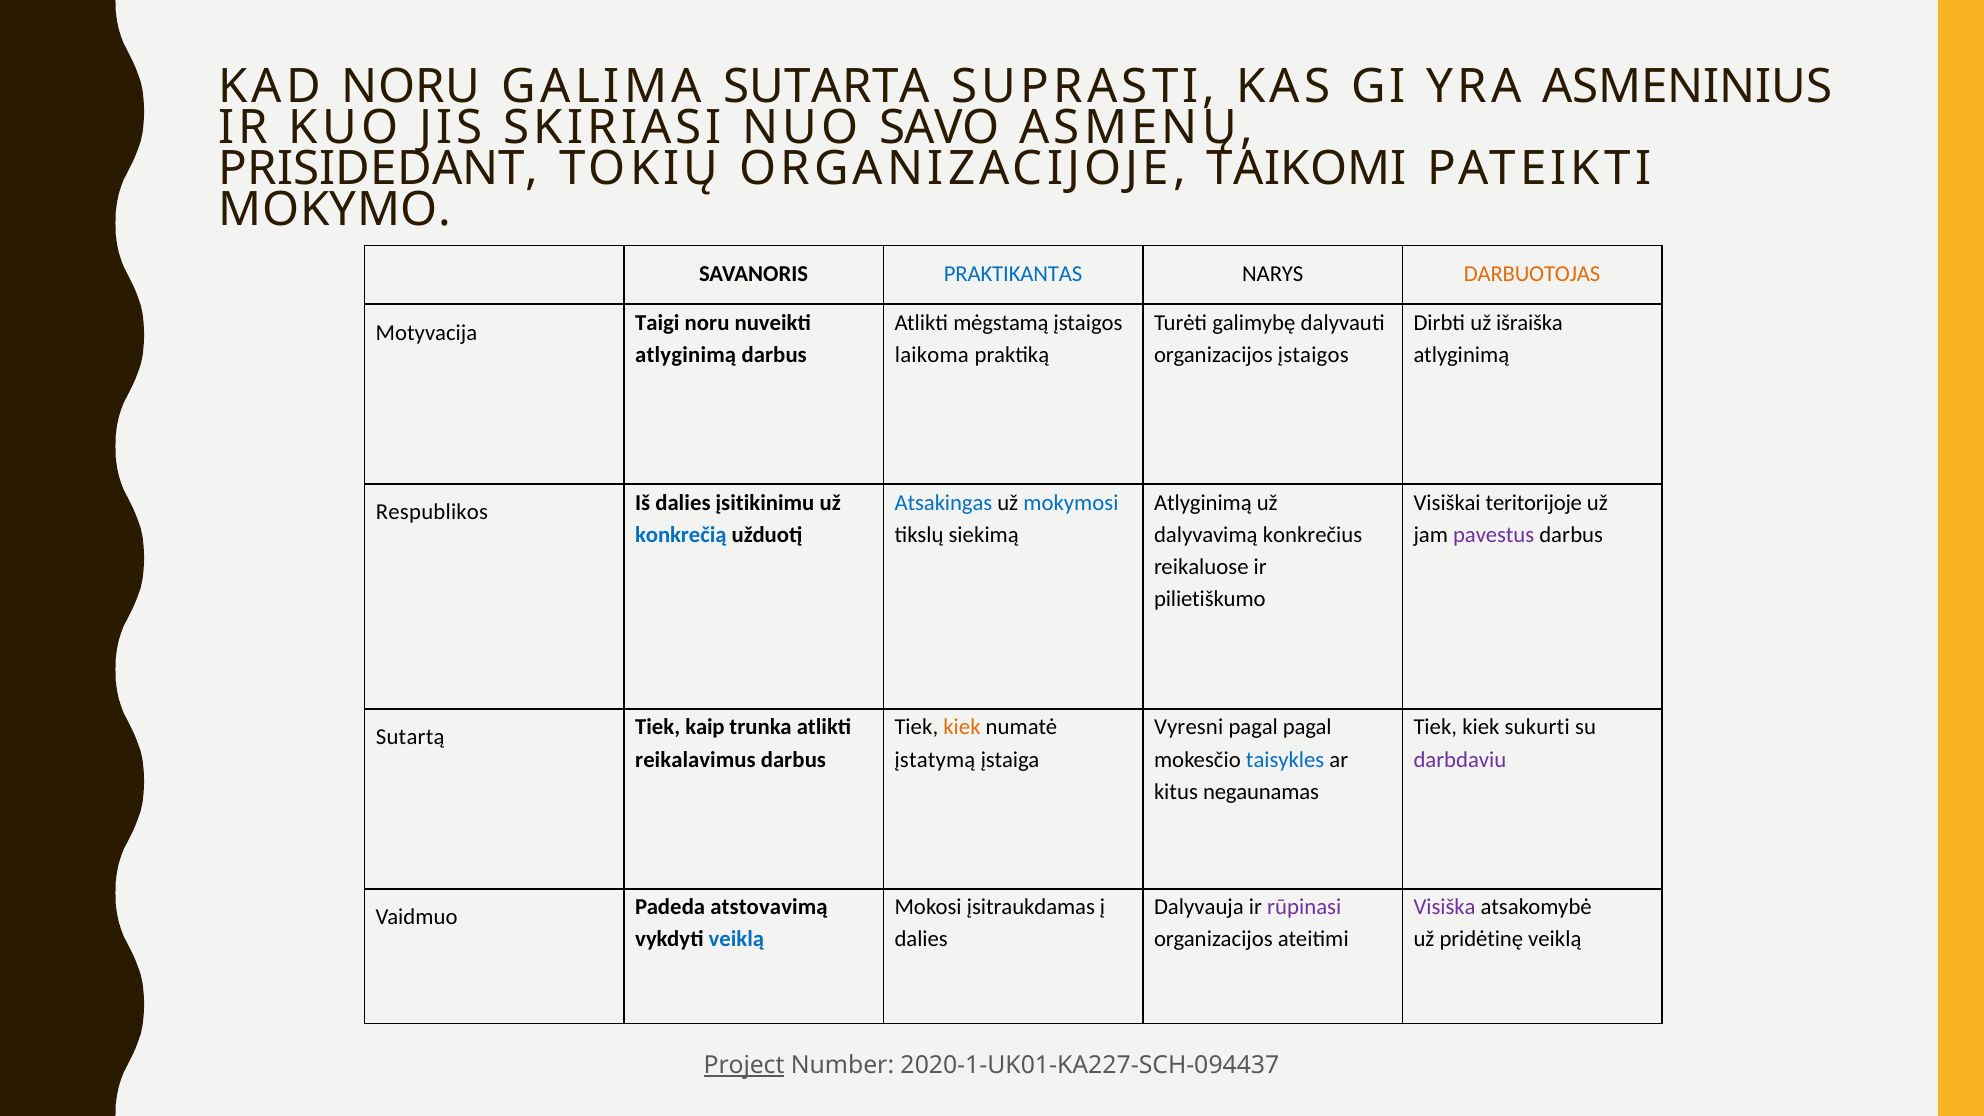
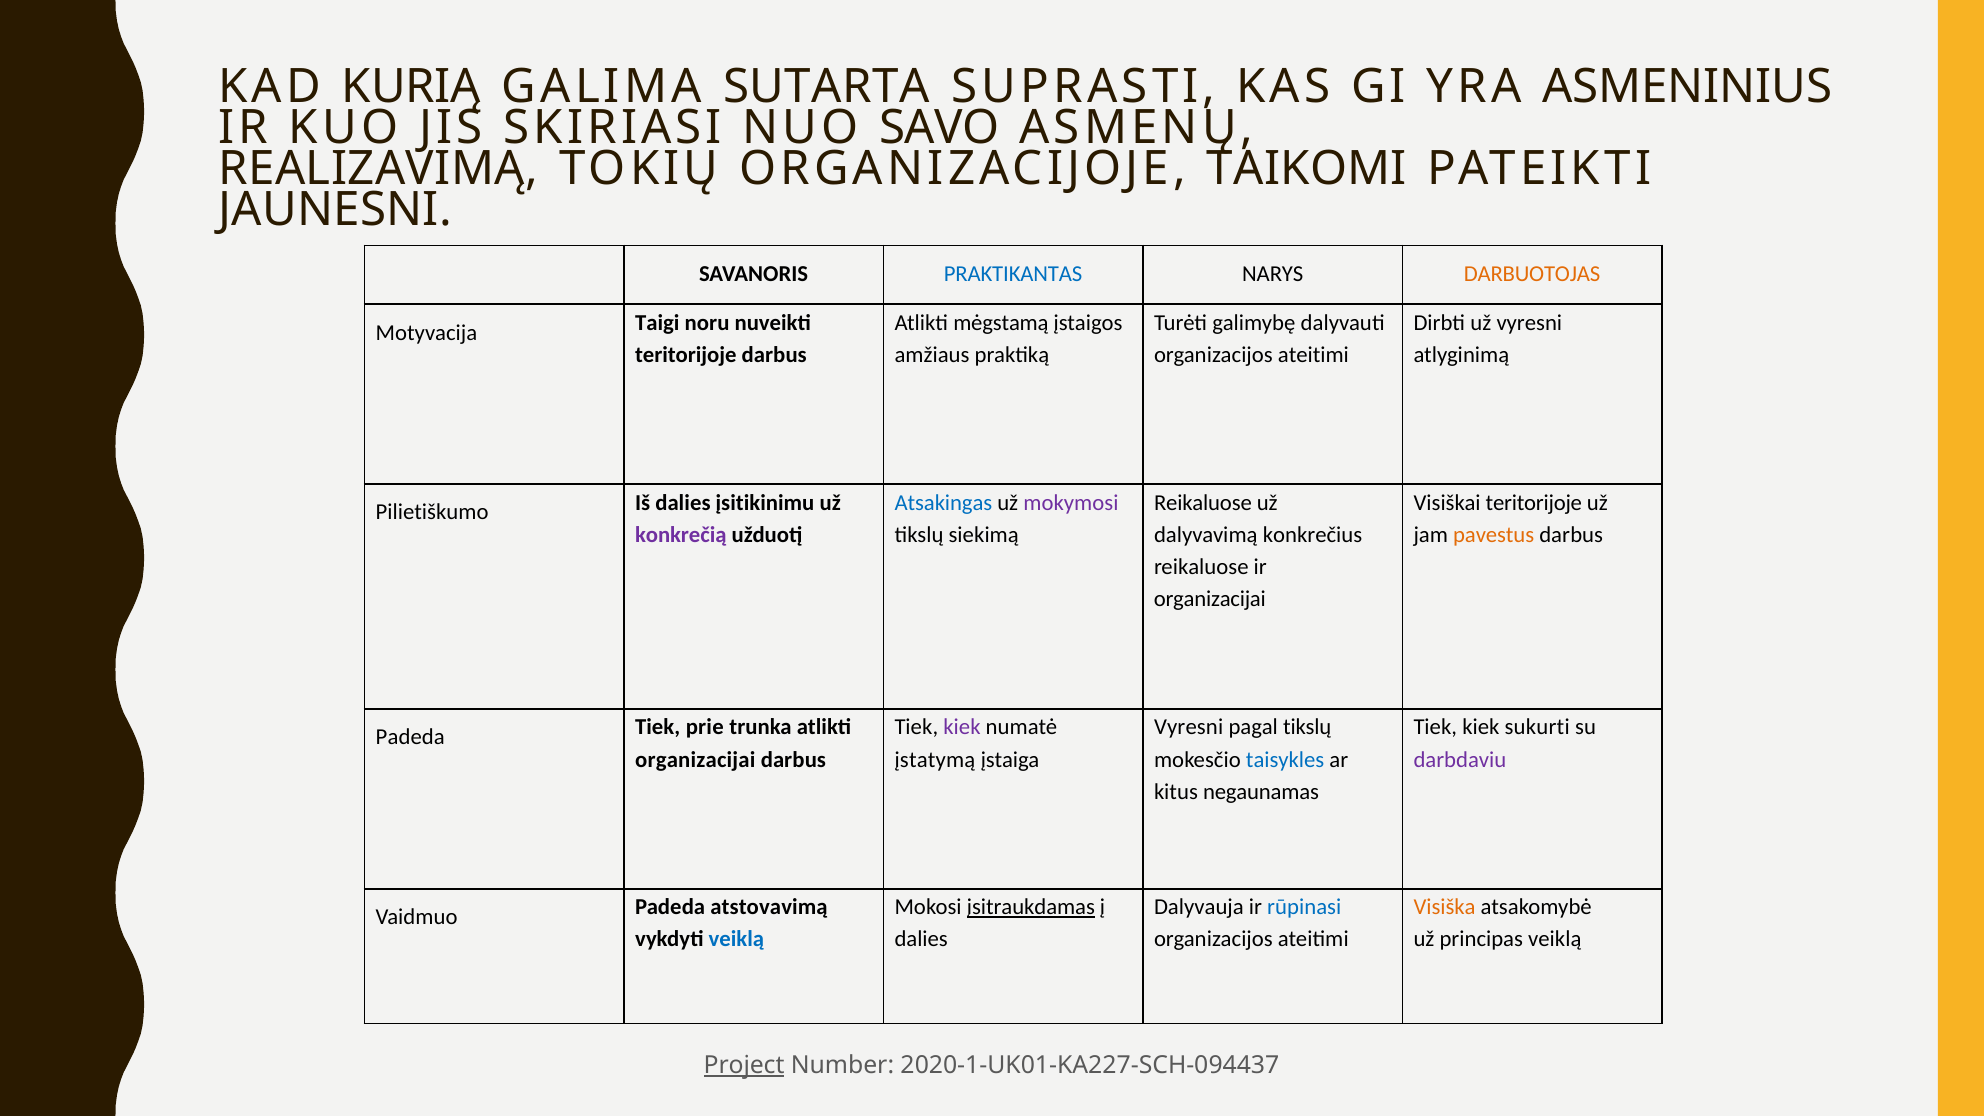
KAD NORU: NORU -> KURIĄ
PRISIDEDANT: PRISIDEDANT -> REALIZAVIMĄ
MOKYMO: MOKYMO -> JAUNESNI
už išraiška: išraiška -> vyresni
atlyginimą at (686, 355): atlyginimą -> teritorijoje
laikoma: laikoma -> amžiaus
įstaigos at (1313, 355): įstaigos -> ateitimi
mokymosi colour: blue -> purple
Atlyginimą at (1203, 503): Atlyginimą -> Reikaluose
Respublikos: Respublikos -> Pilietiškumo
konkrečią colour: blue -> purple
pavestus colour: purple -> orange
pilietiškumo at (1210, 599): pilietiškumo -> organizacijai
kiek at (962, 727) colour: orange -> purple
pagal pagal: pagal -> tikslų
Sutartą at (410, 737): Sutartą -> Padeda
kaip: kaip -> prie
reikalavimus at (695, 760): reikalavimus -> organizacijai
įsitraukdamas underline: none -> present
rūpinasi colour: purple -> blue
Visiška colour: purple -> orange
pridėtinę: pridėtinę -> principas
